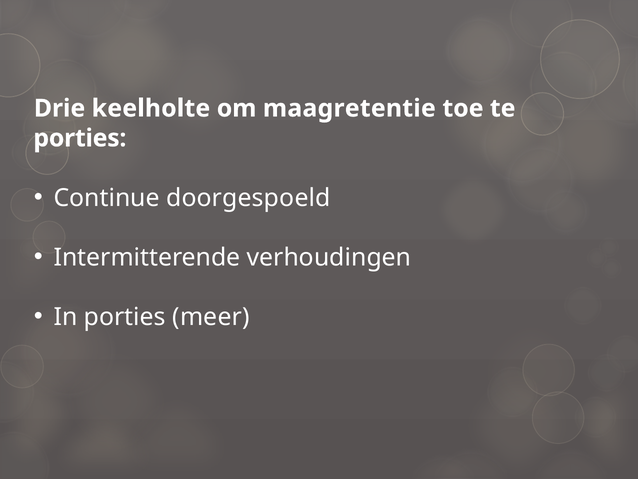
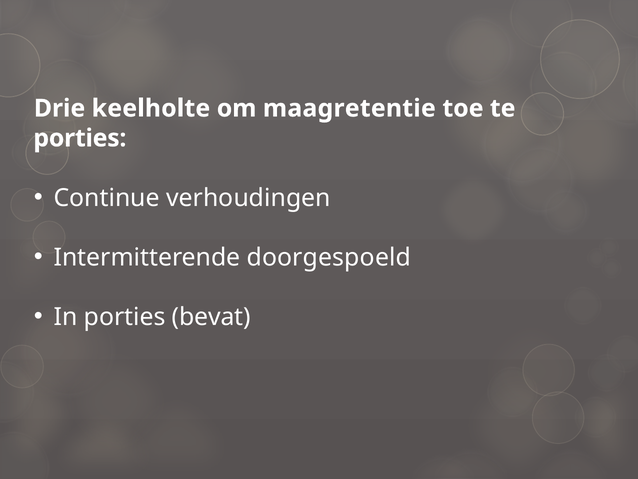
doorgespoeld: doorgespoeld -> verhoudingen
verhoudingen: verhoudingen -> doorgespoeld
meer: meer -> bevat
